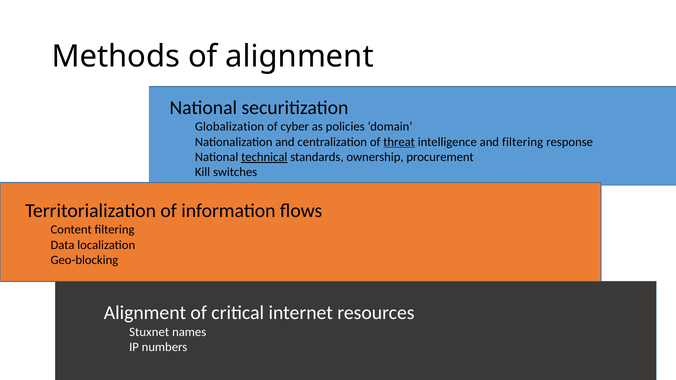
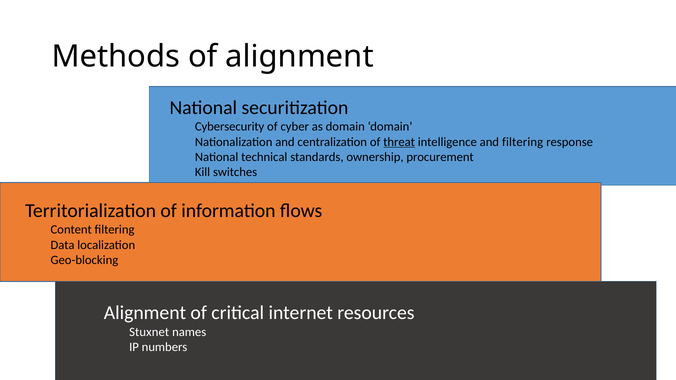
Globalization: Globalization -> Cybersecurity
as policies: policies -> domain
technical underline: present -> none
